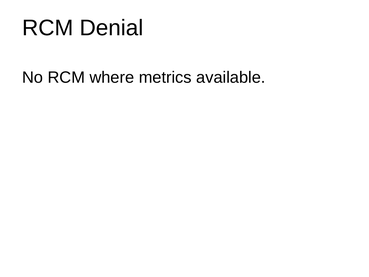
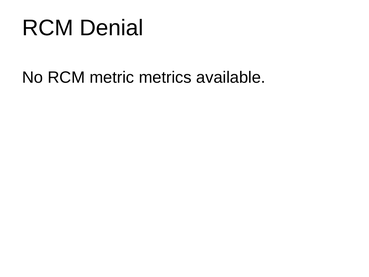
where: where -> metric
